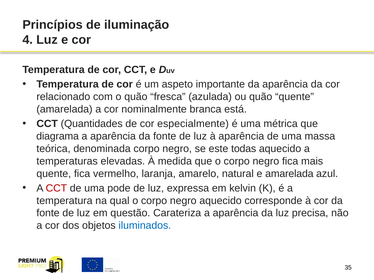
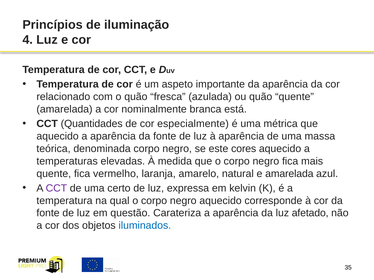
diagrama at (58, 136): diagrama -> aquecido
todas: todas -> cores
CCT at (56, 188) colour: red -> purple
pode: pode -> certo
precisa: precisa -> afetado
